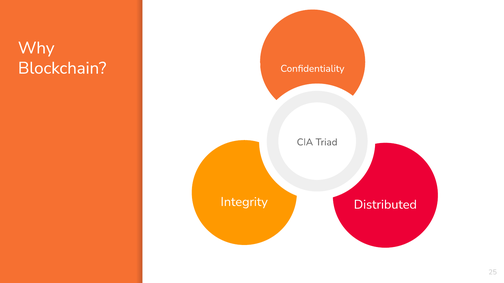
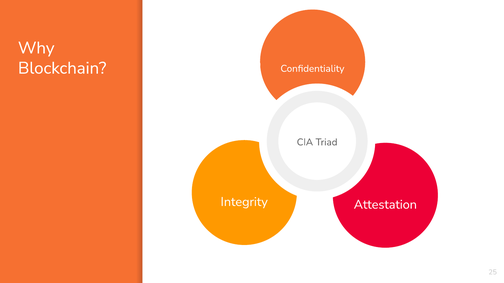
Distributed: Distributed -> Attestation
